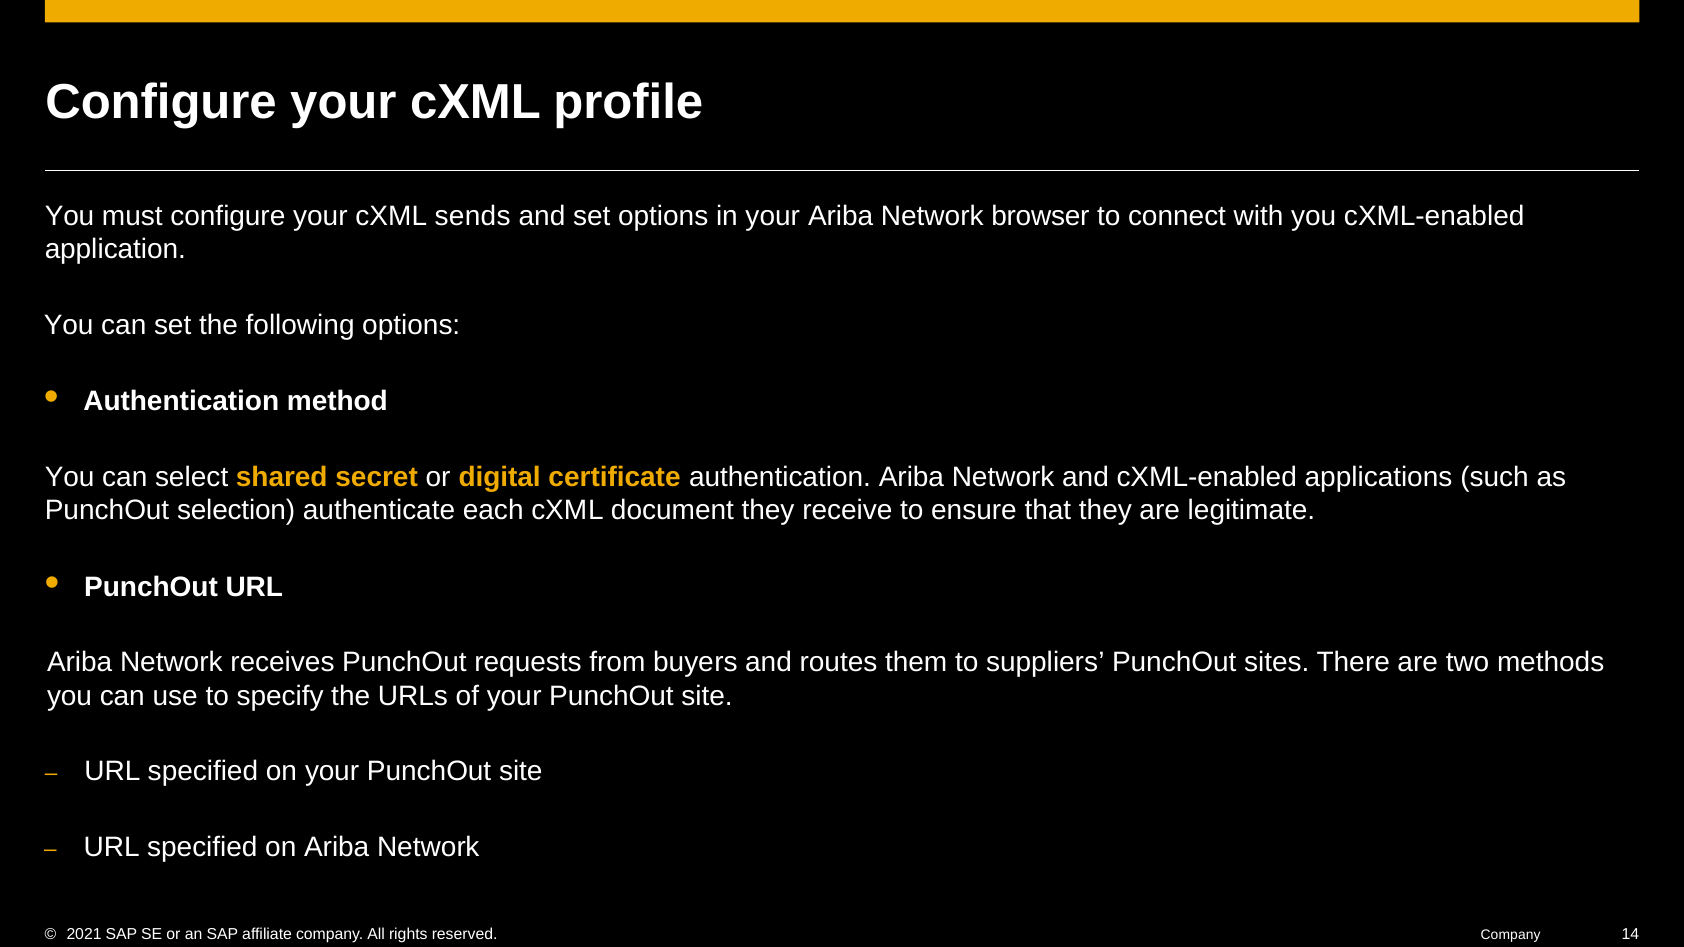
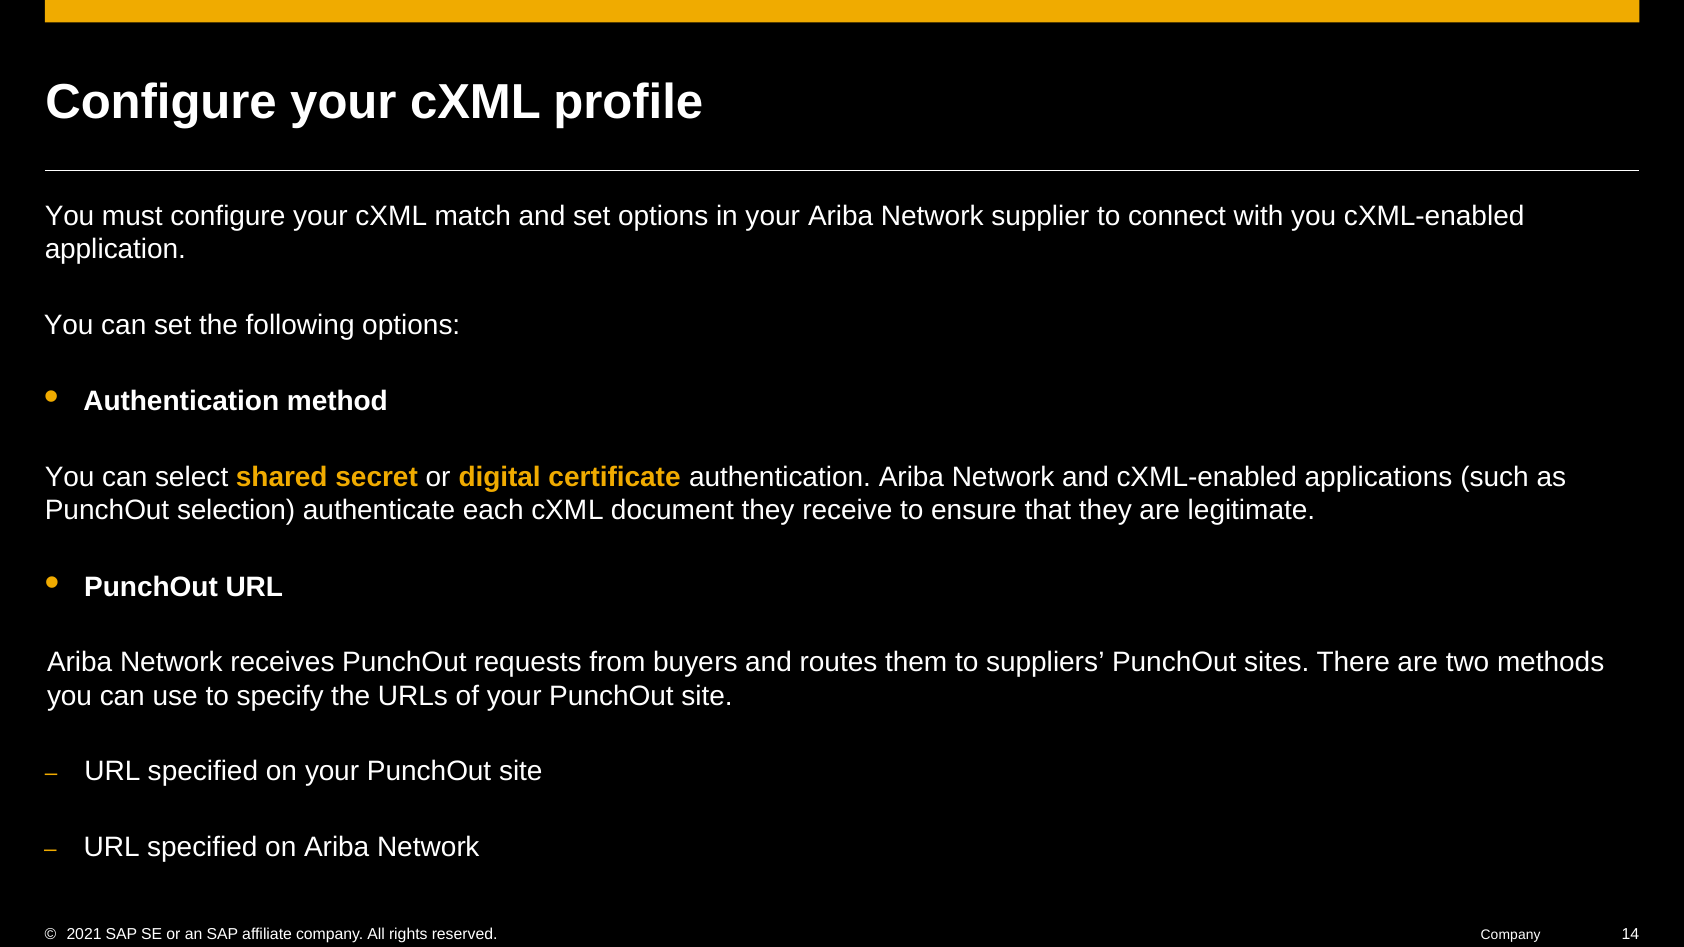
sends: sends -> match
browser: browser -> supplier
